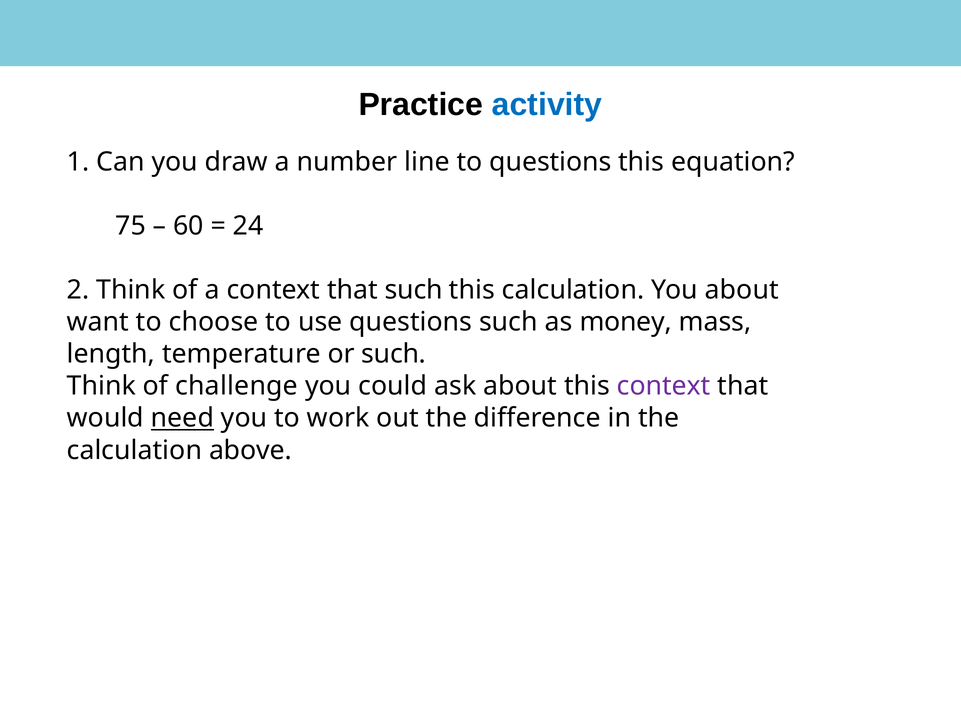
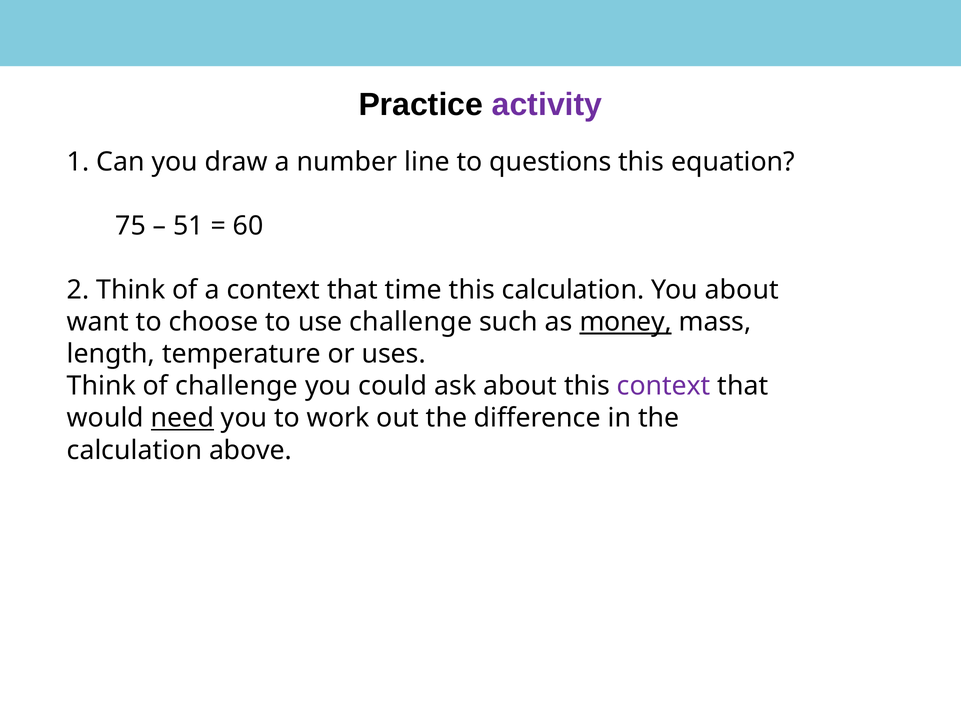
activity colour: blue -> purple
60: 60 -> 51
24: 24 -> 60
that such: such -> time
use questions: questions -> challenge
money underline: none -> present
or such: such -> uses
